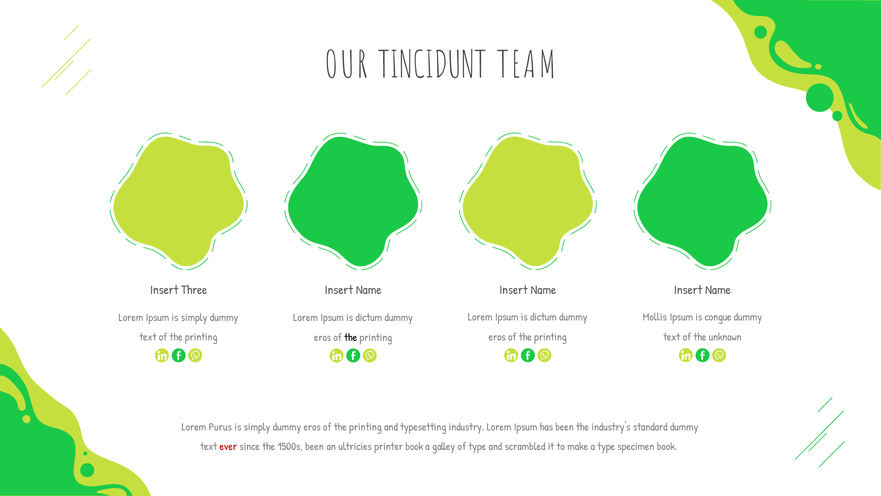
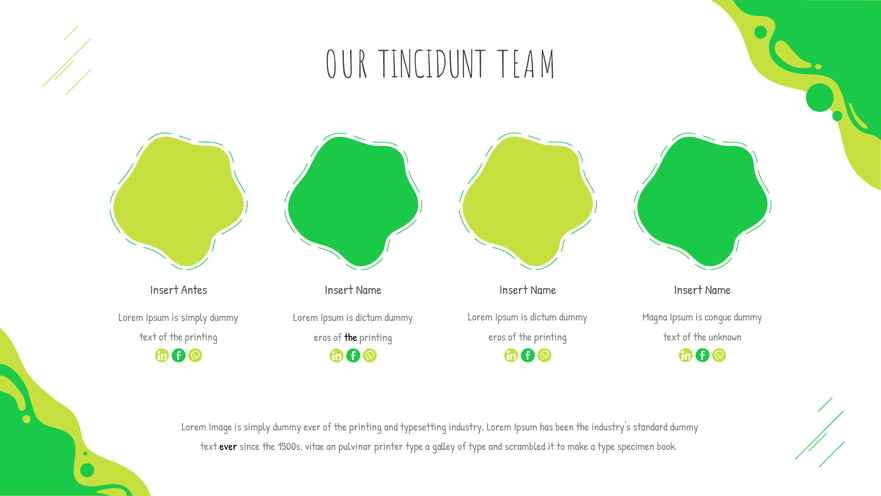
Three: Three -> Antes
Mollis: Mollis -> Magna
Purus: Purus -> Image
simply dummy eros: eros -> ever
ever at (228, 446) colour: red -> black
1500s been: been -> vitae
ultricies: ultricies -> pulvinar
printer book: book -> type
